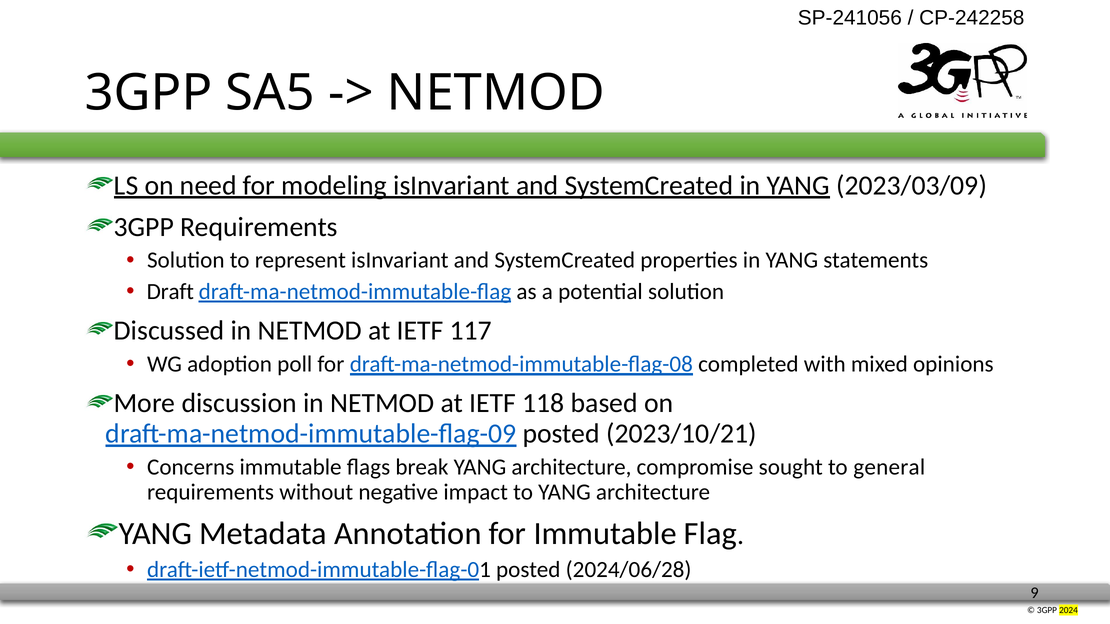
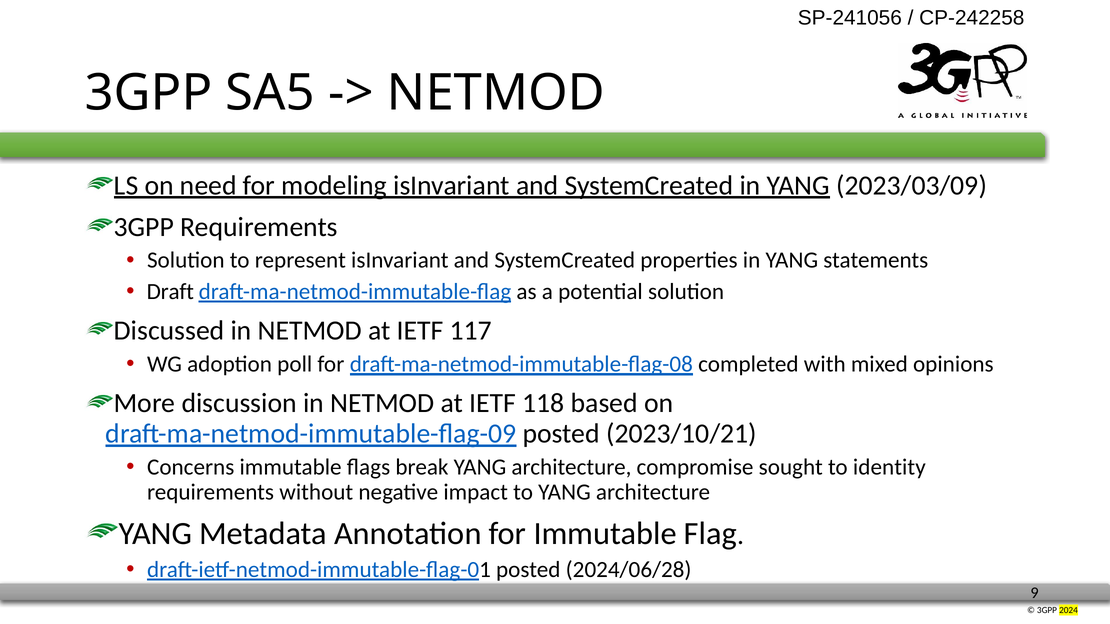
general: general -> identity
